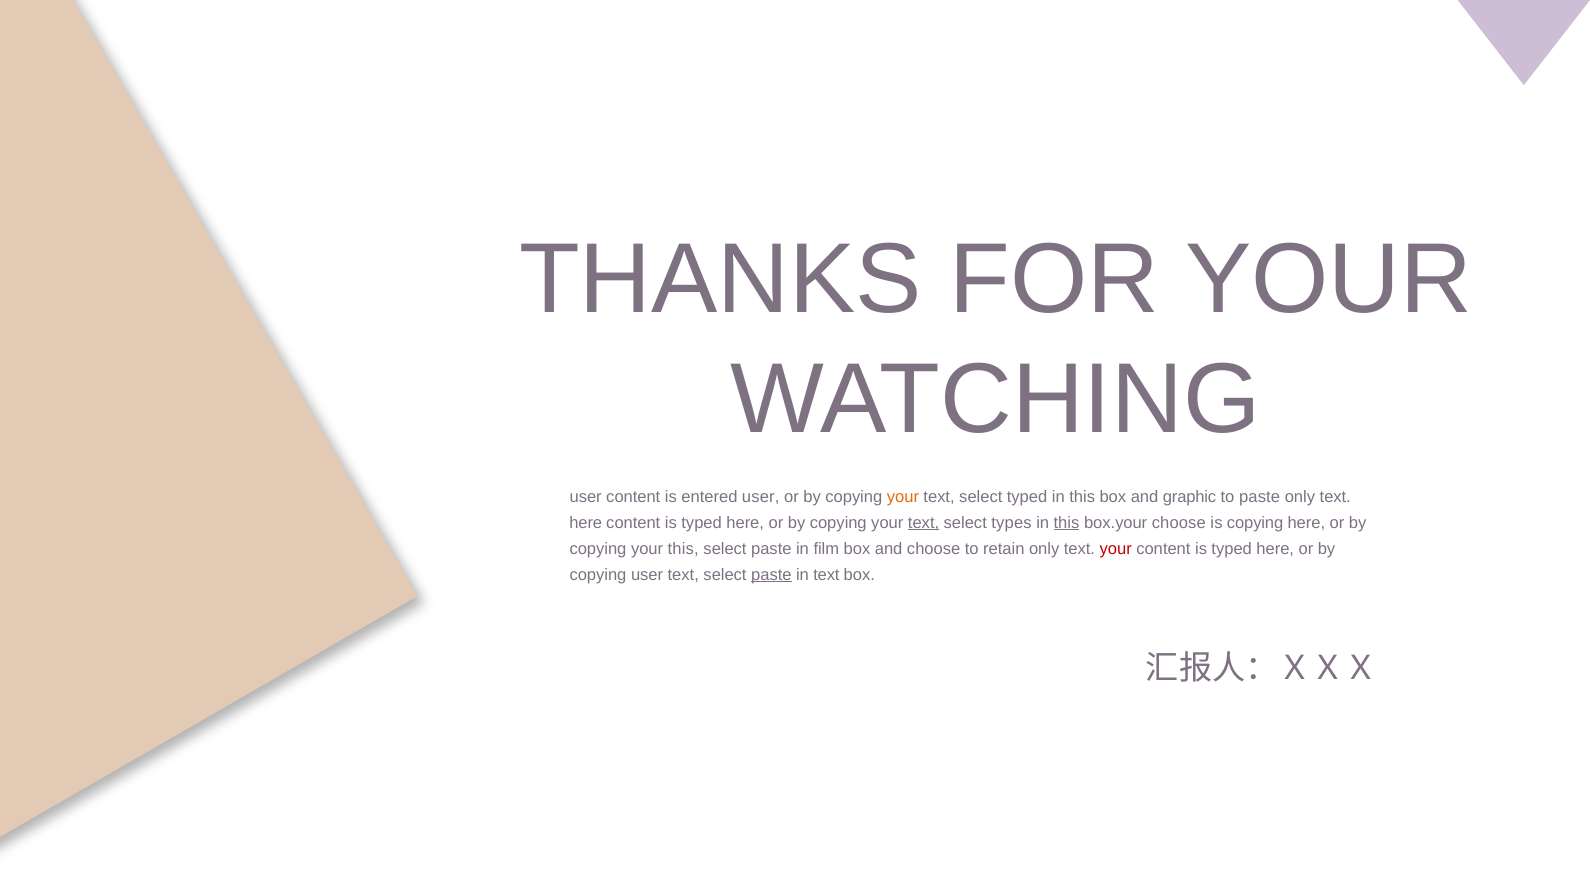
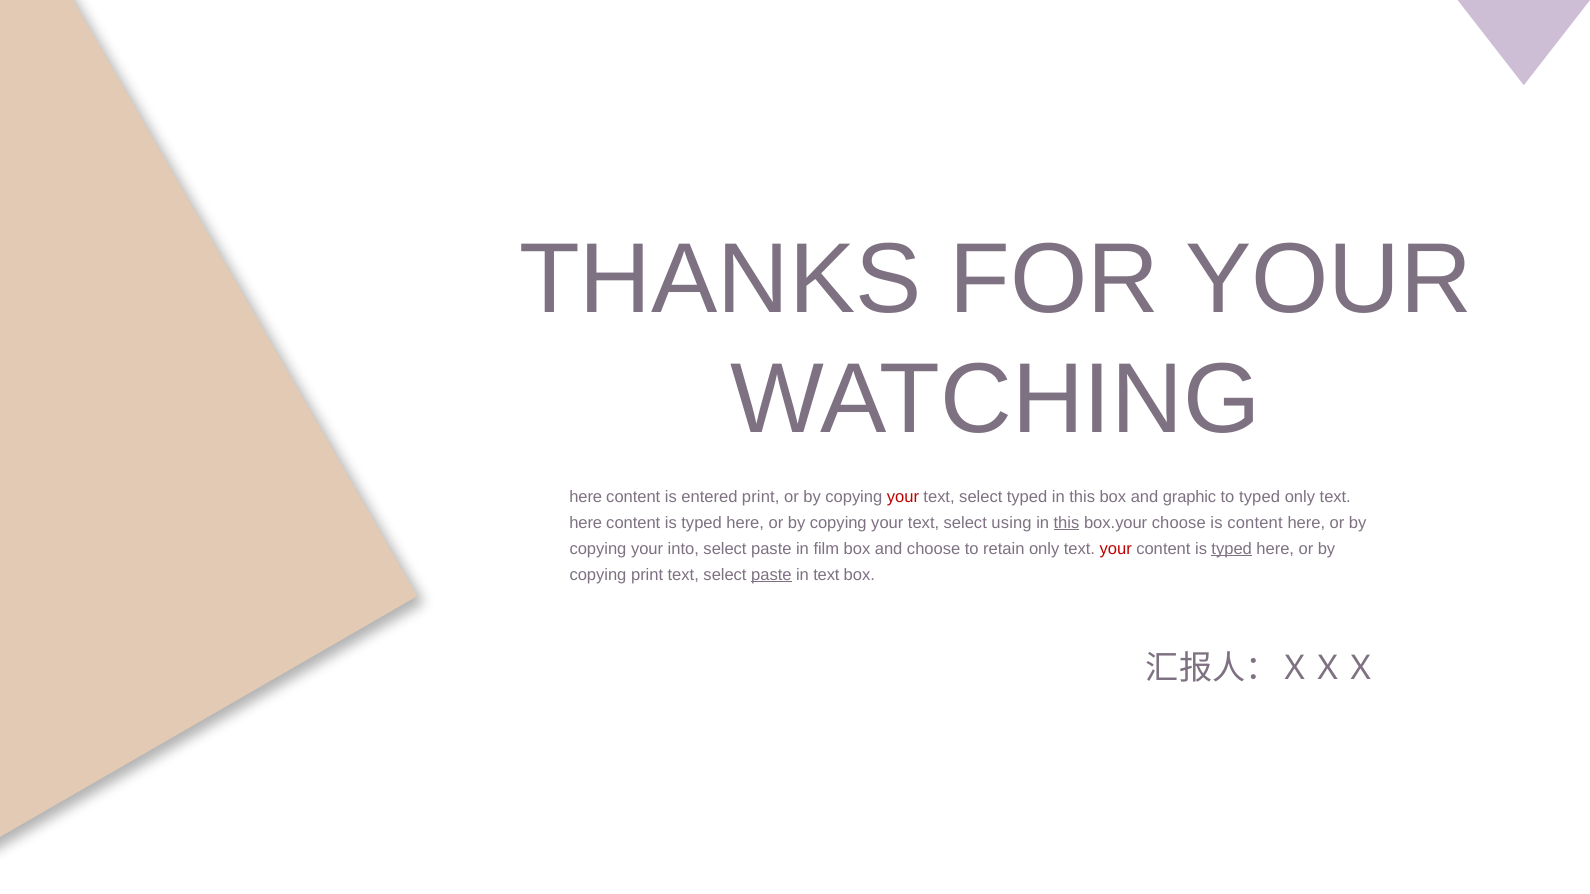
user at (586, 497): user -> here
entered user: user -> print
your at (903, 497) colour: orange -> red
to paste: paste -> typed
text at (924, 523) underline: present -> none
types: types -> using
is copying: copying -> content
your this: this -> into
typed at (1232, 549) underline: none -> present
copying user: user -> print
